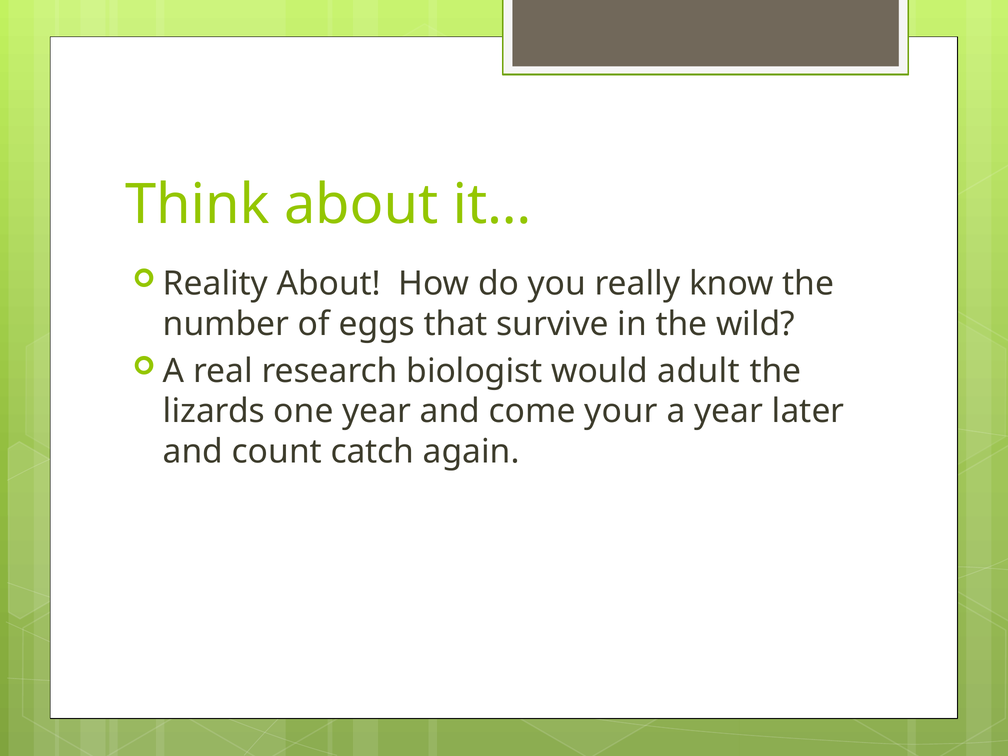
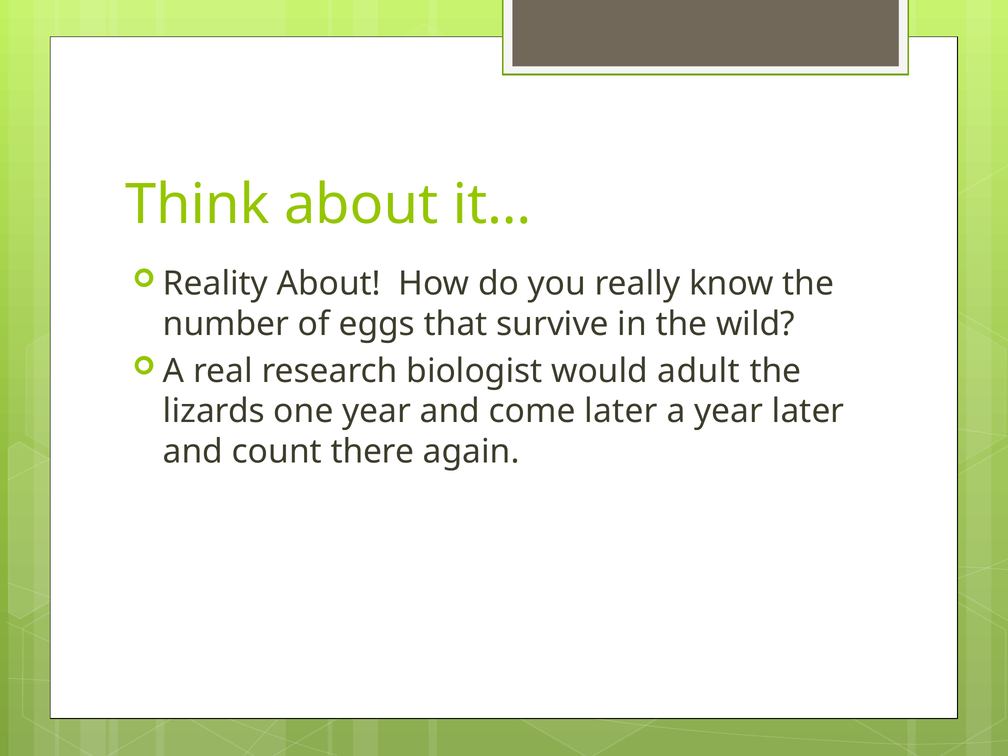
come your: your -> later
catch: catch -> there
